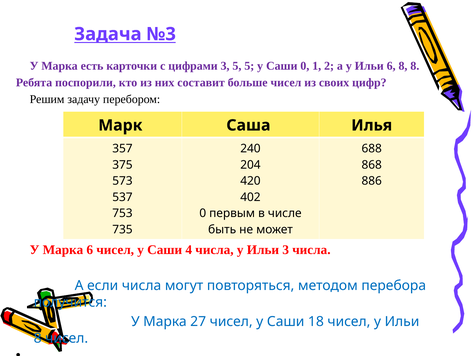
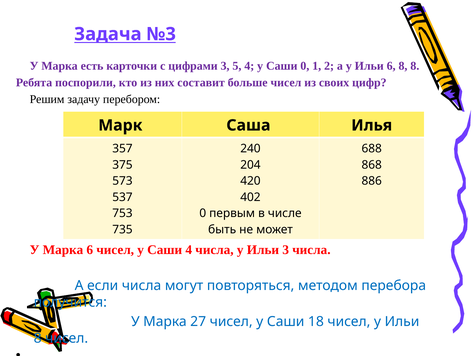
5 5: 5 -> 4
